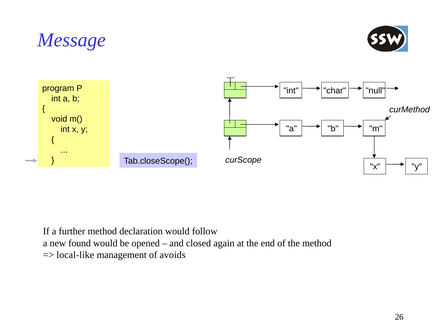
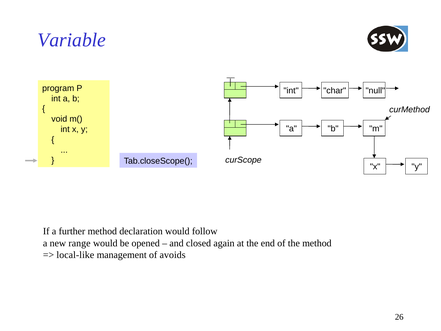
Message: Message -> Variable
found: found -> range
